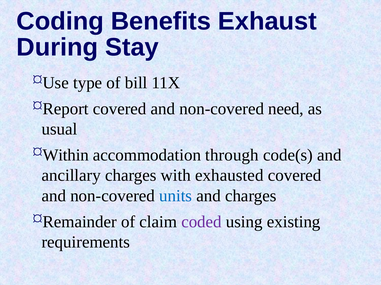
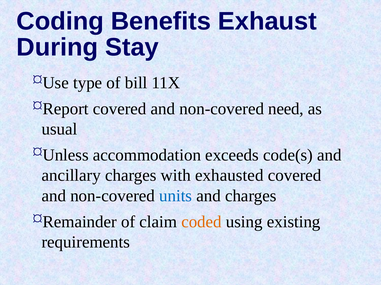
Within: Within -> Unless
through: through -> exceeds
coded colour: purple -> orange
